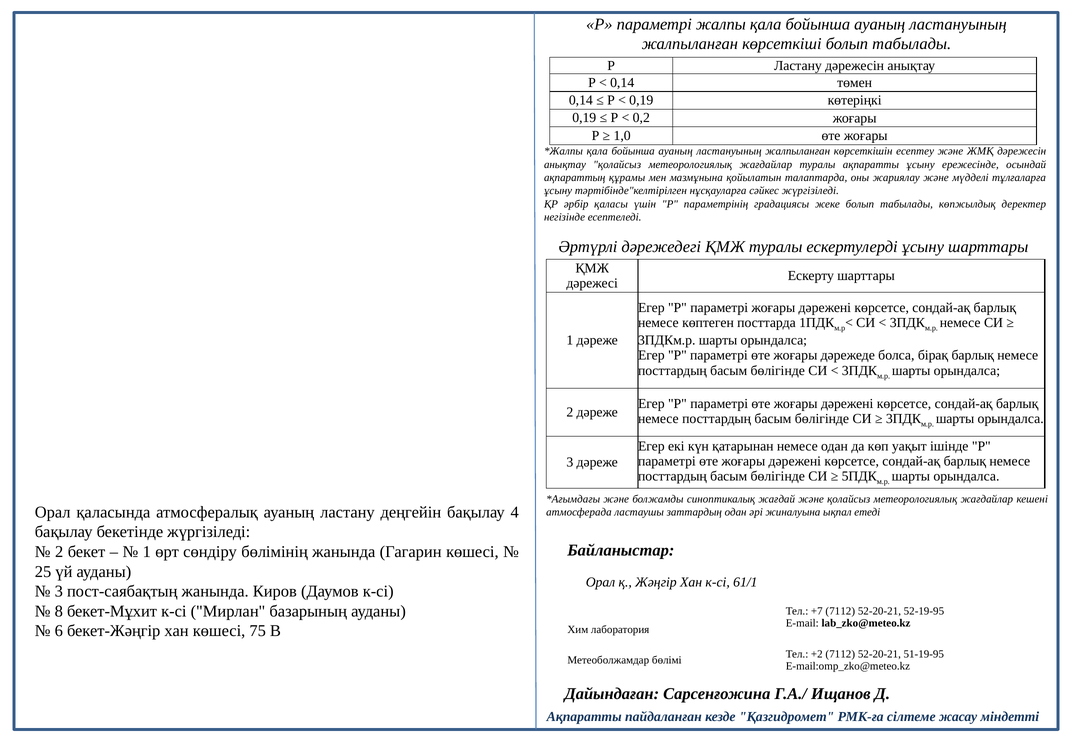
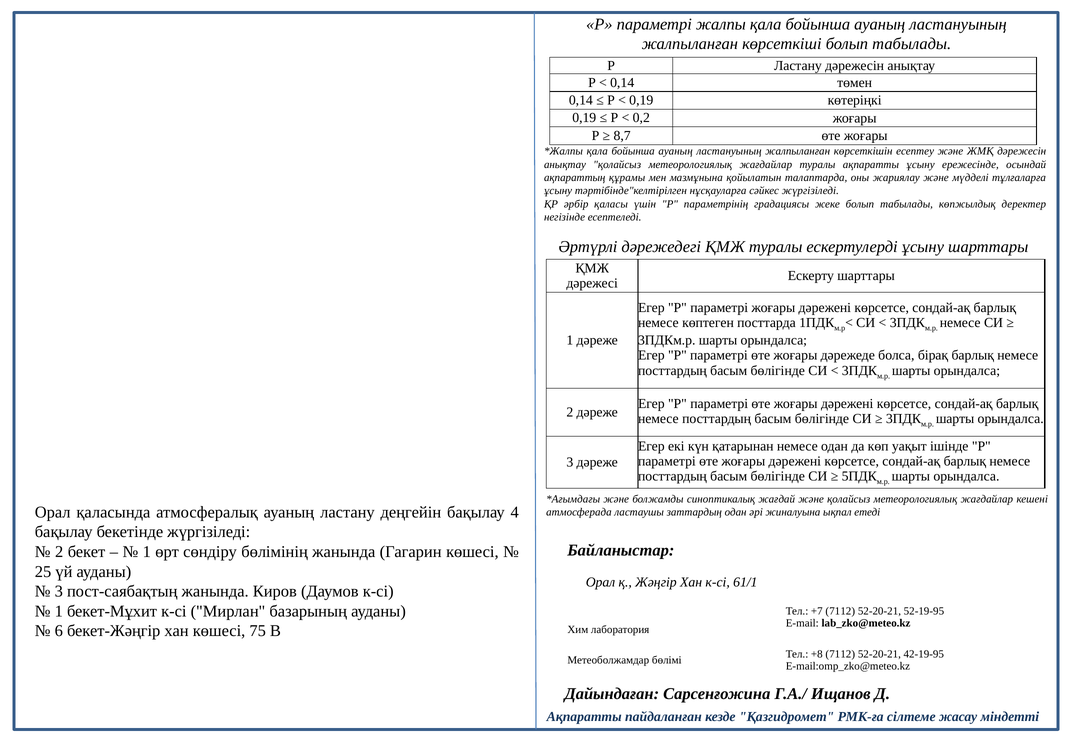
1,0: 1,0 -> 8,7
8 at (59, 611): 8 -> 1
+2: +2 -> +8
51-19-95: 51-19-95 -> 42-19-95
